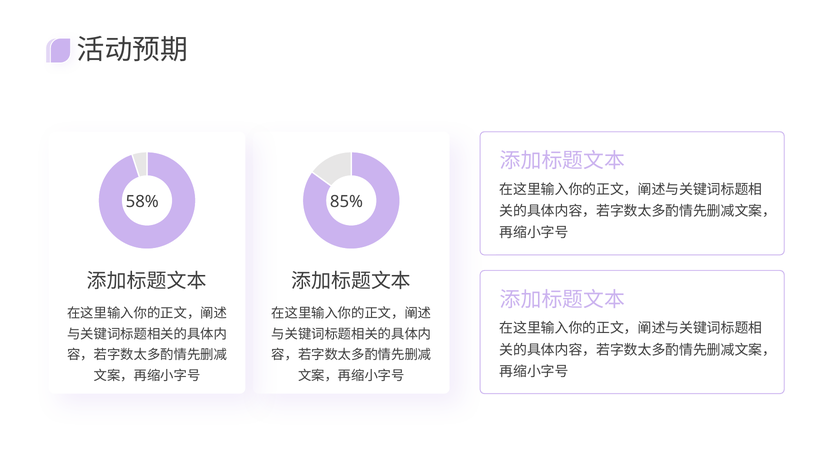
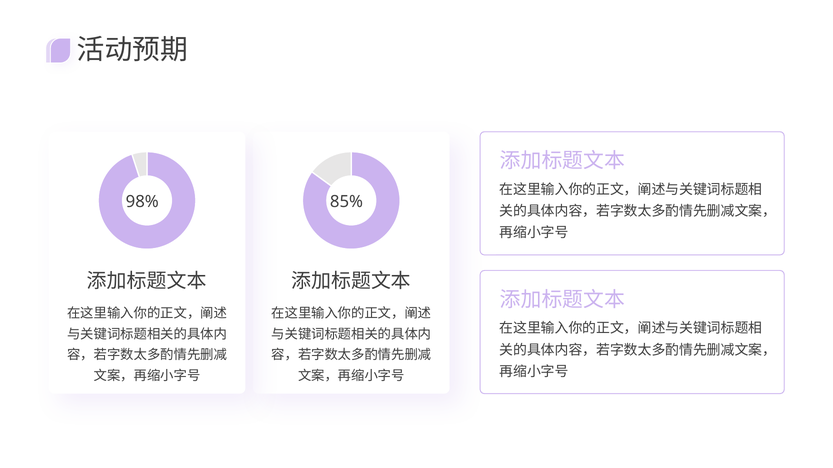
58%: 58% -> 98%
